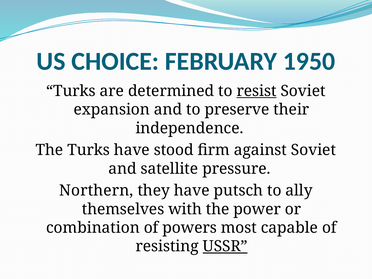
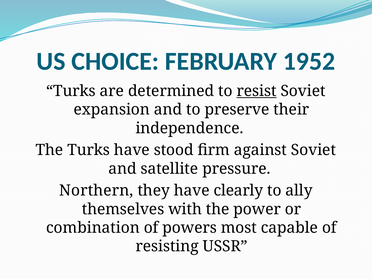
1950: 1950 -> 1952
putsch: putsch -> clearly
USSR underline: present -> none
